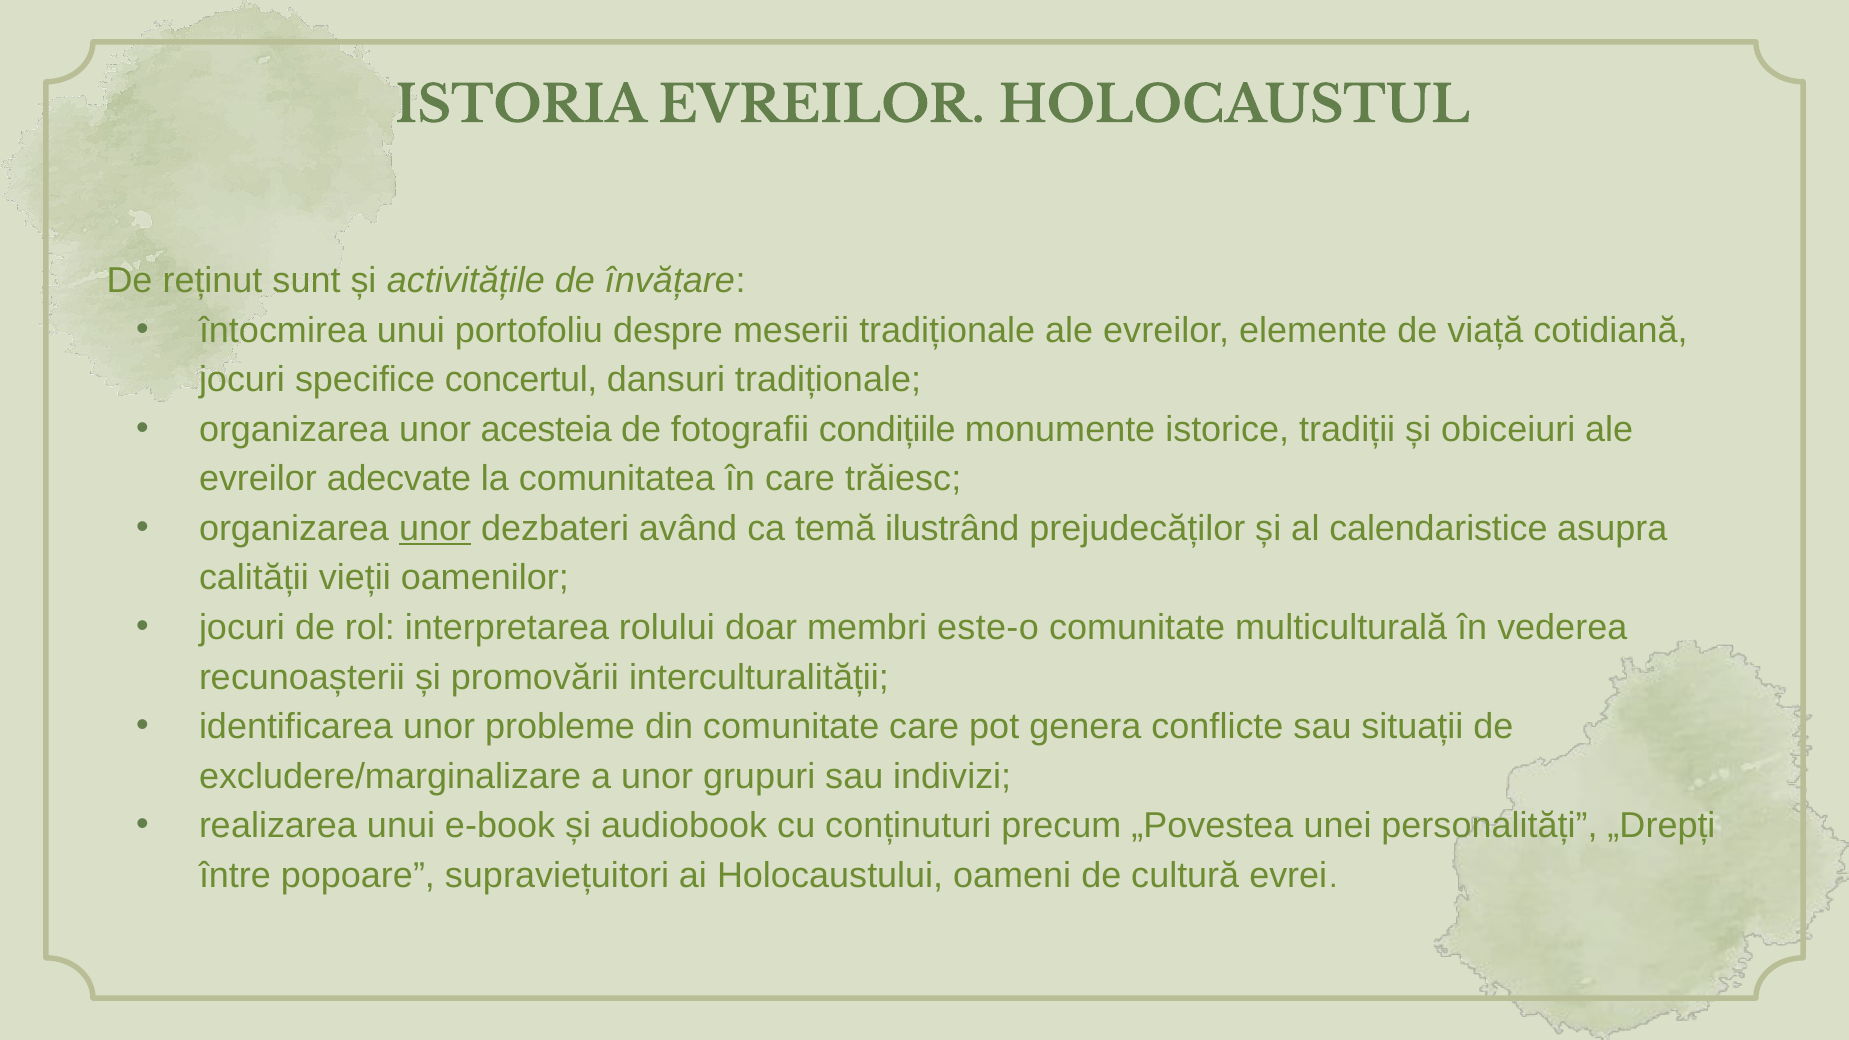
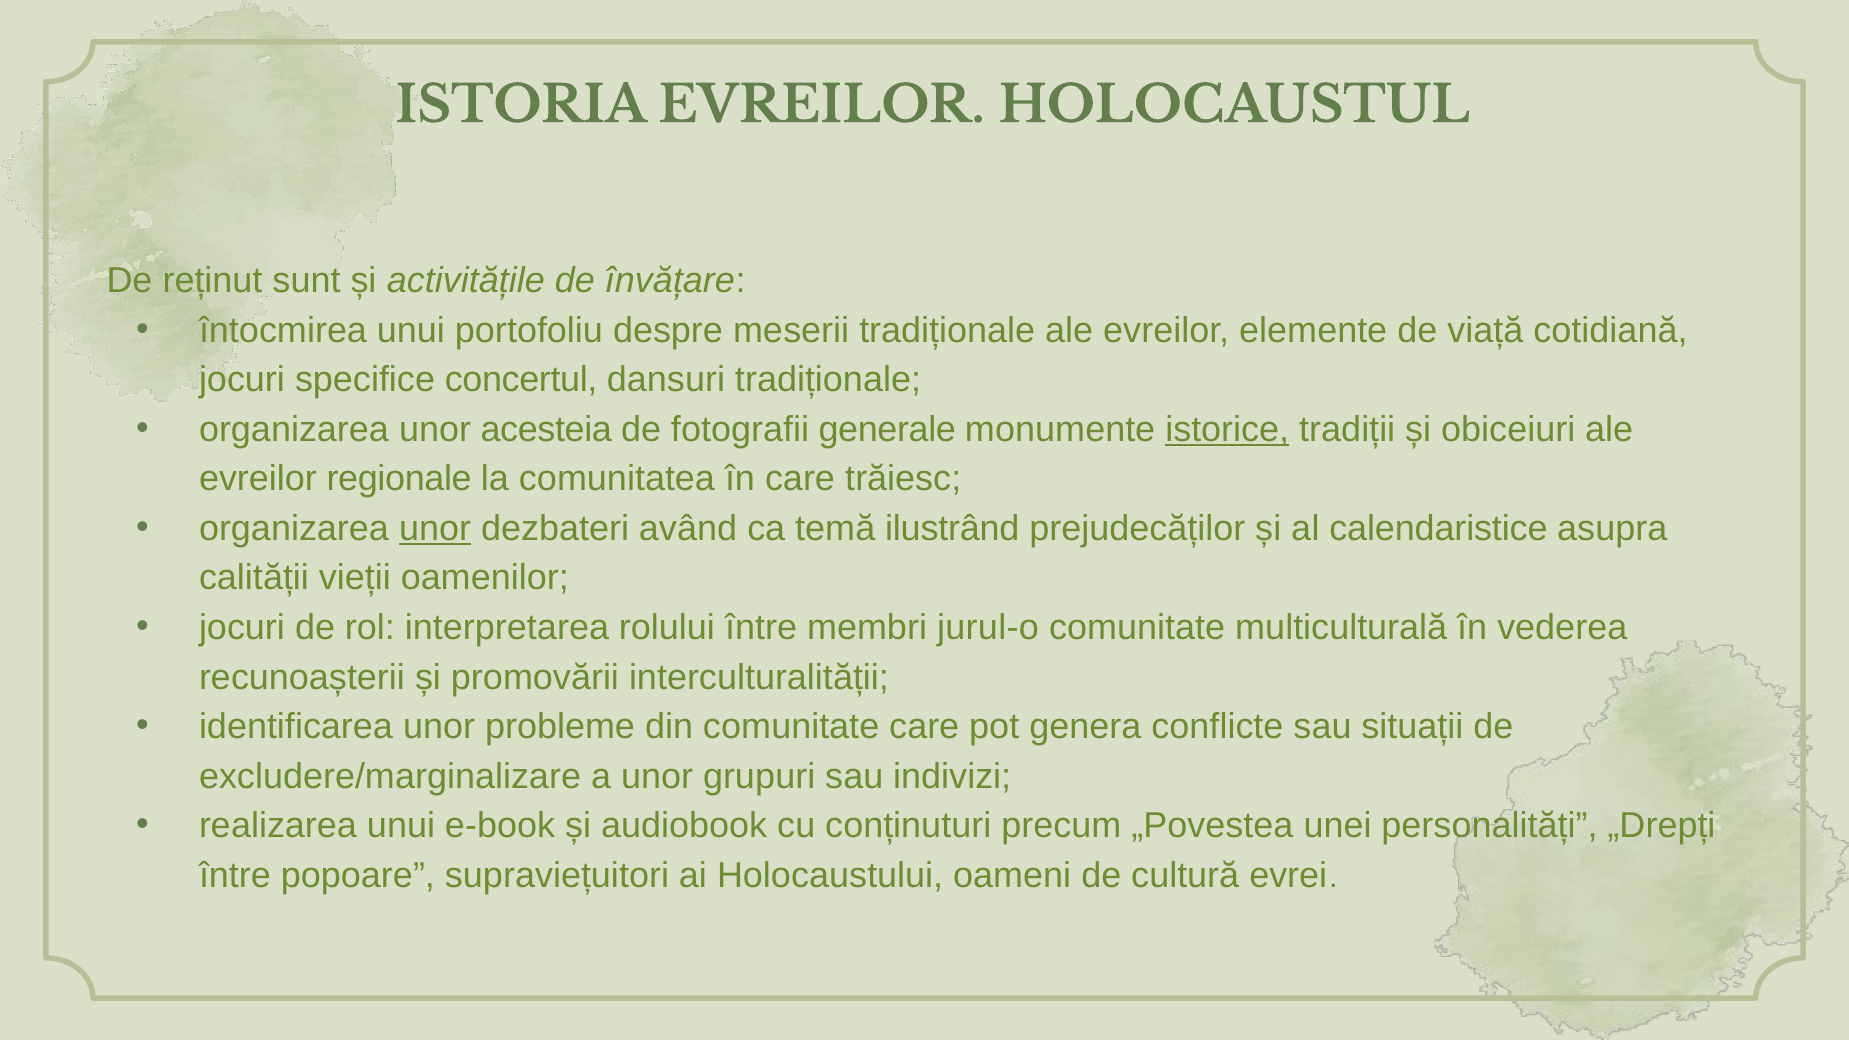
condițiile: condițiile -> generale
istorice underline: none -> present
adecvate: adecvate -> regionale
rolului doar: doar -> între
este-o: este-o -> jurul-o
